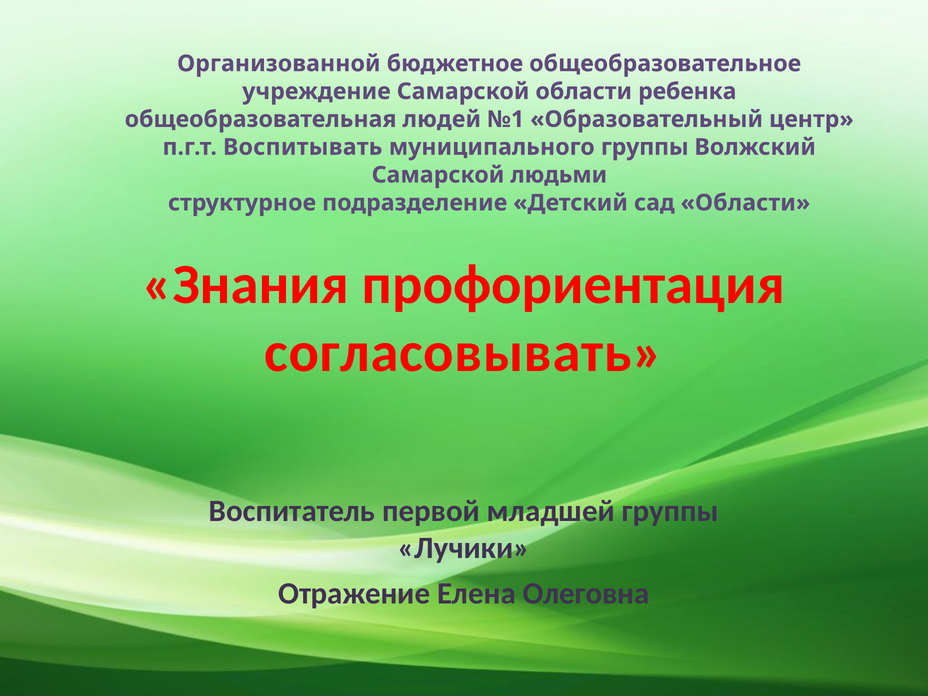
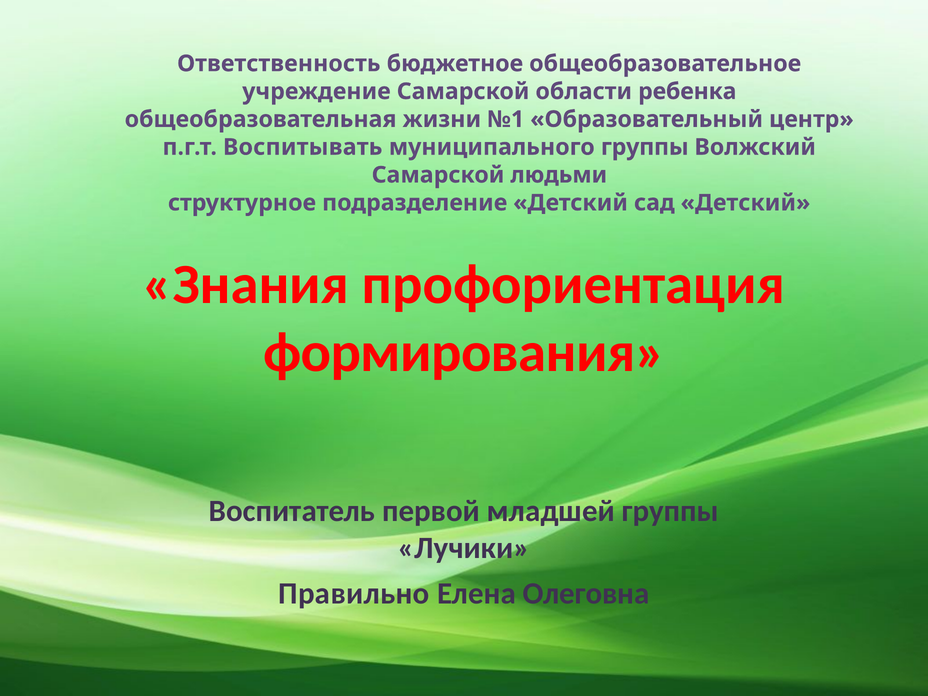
Организованной: Организованной -> Ответственность
людей: людей -> жизни
сад Области: Области -> Детский
согласовывать: согласовывать -> формирования
Отражение: Отражение -> Правильно
